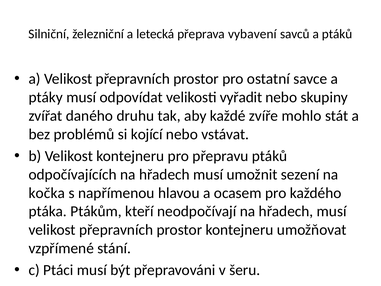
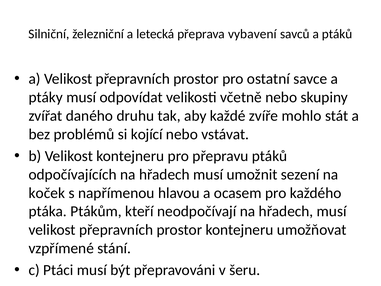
vyřadit: vyřadit -> včetně
kočka: kočka -> koček
